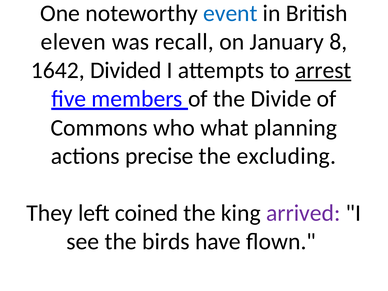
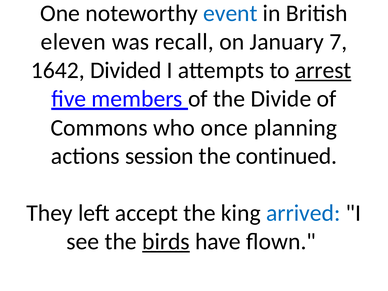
8: 8 -> 7
what: what -> once
precise: precise -> session
excluding: excluding -> continued
coined: coined -> accept
arrived colour: purple -> blue
birds underline: none -> present
